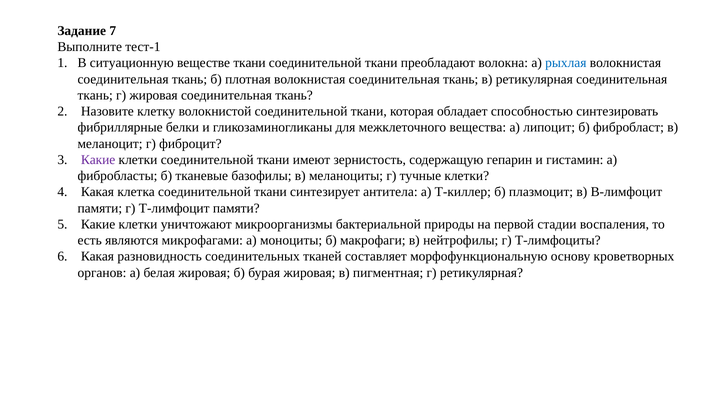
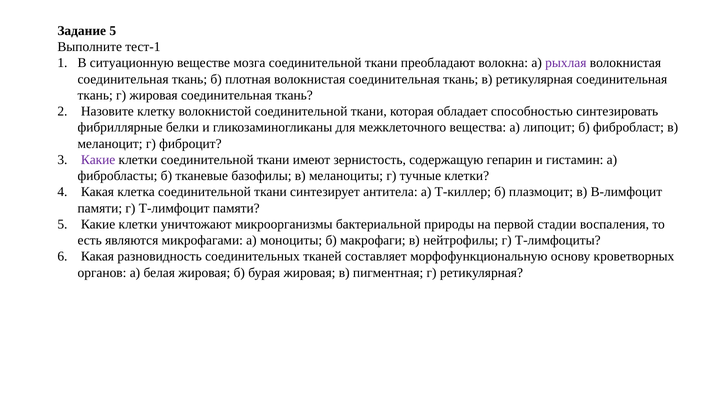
Задание 7: 7 -> 5
веществе ткани: ткани -> мозга
рыхлая colour: blue -> purple
